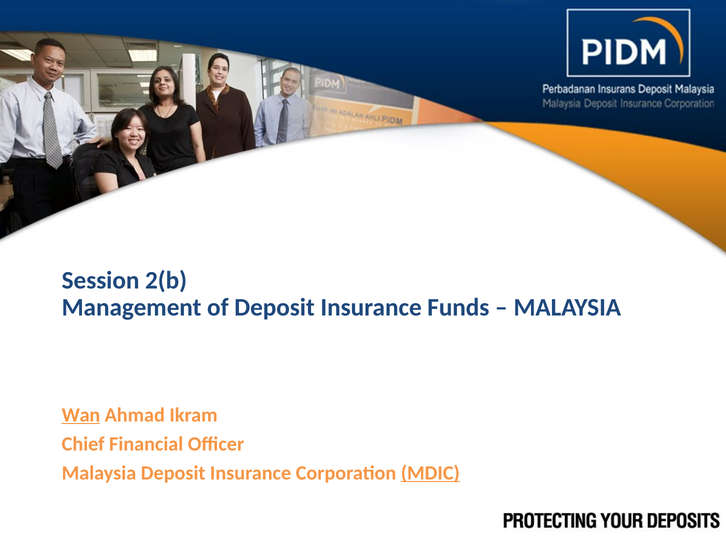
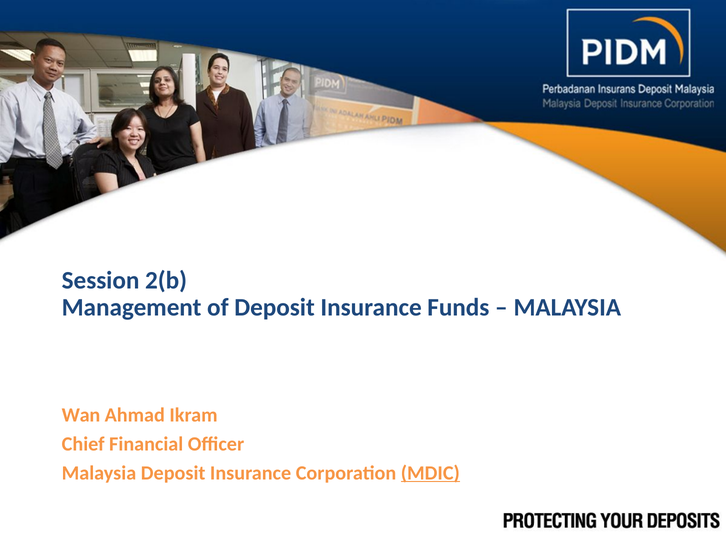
Wan underline: present -> none
